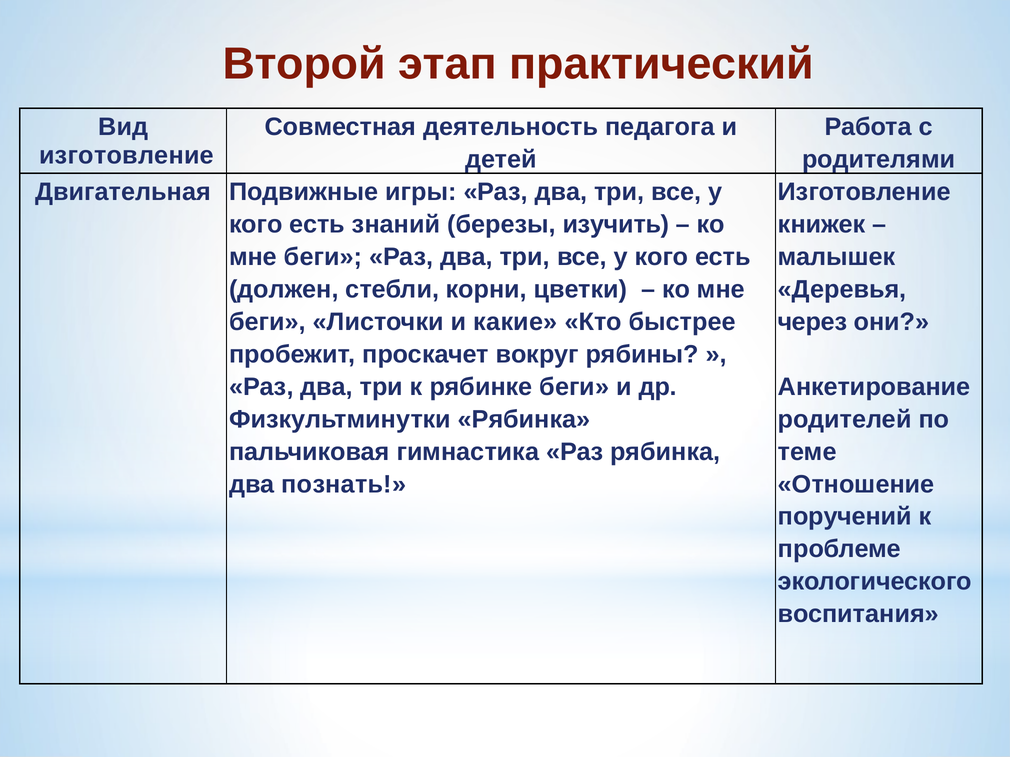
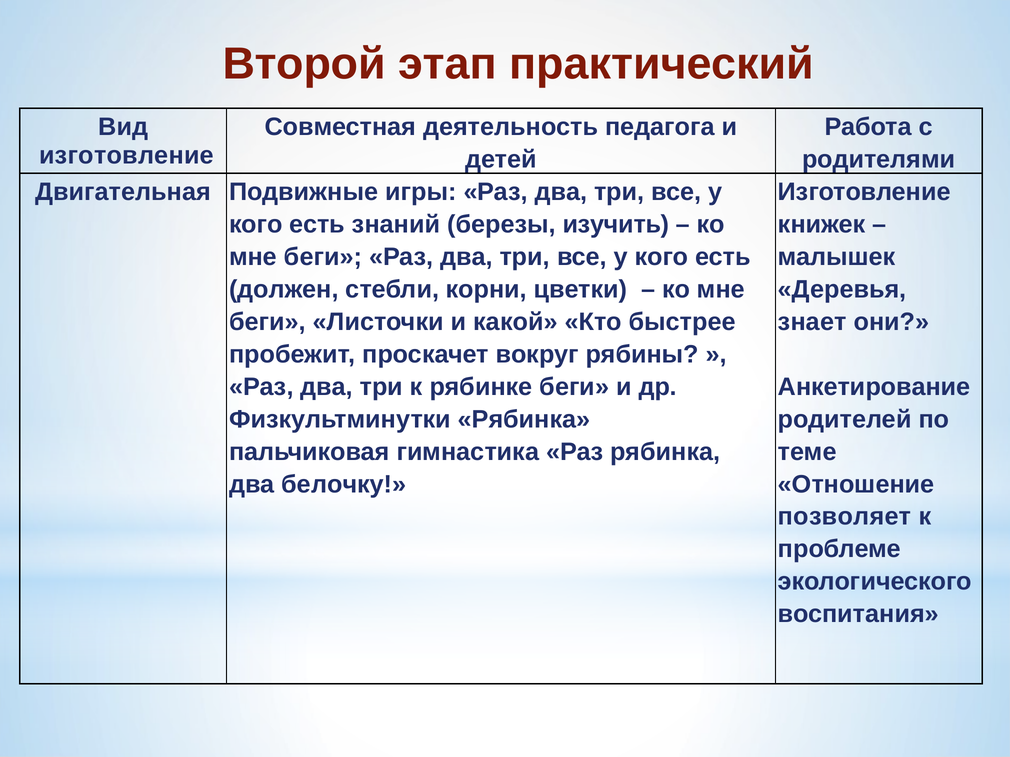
какие: какие -> какой
через: через -> знает
познать: познать -> белочку
поручений: поручений -> позволяет
